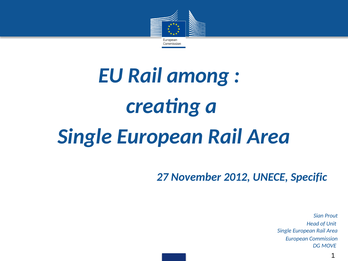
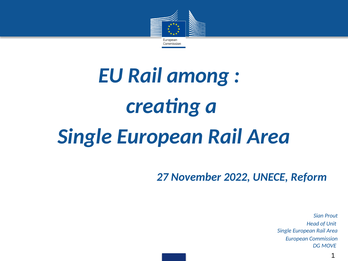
2012: 2012 -> 2022
Specific: Specific -> Reform
